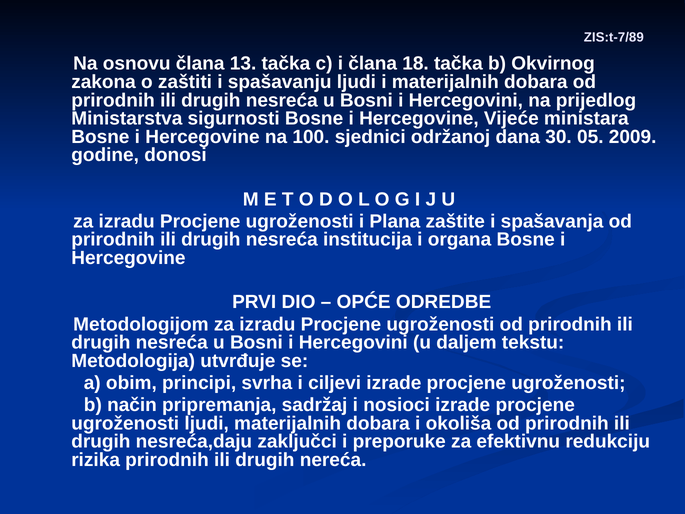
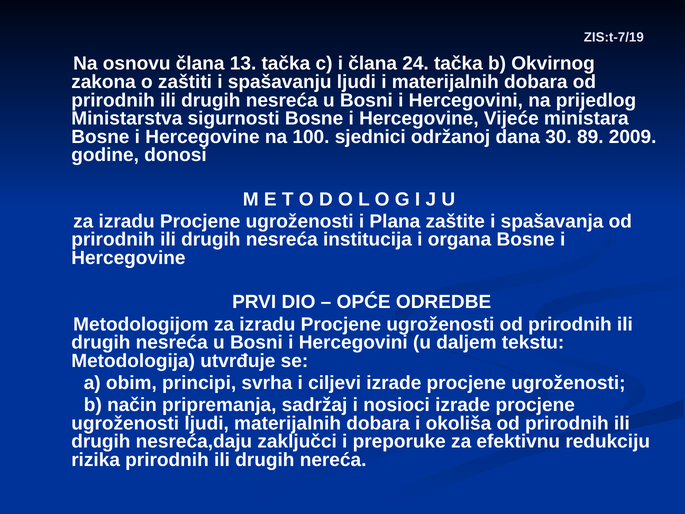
ZIS:t-7/89: ZIS:t-7/89 -> ZIS:t-7/19
18: 18 -> 24
05: 05 -> 89
